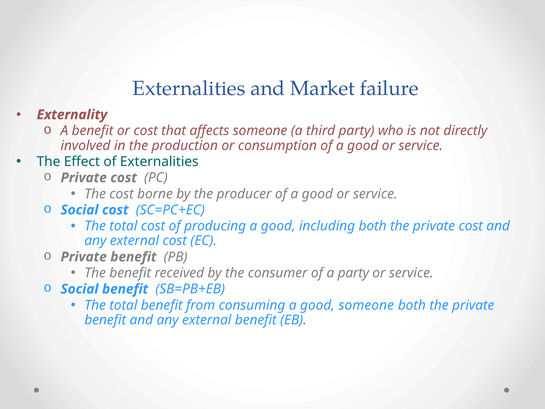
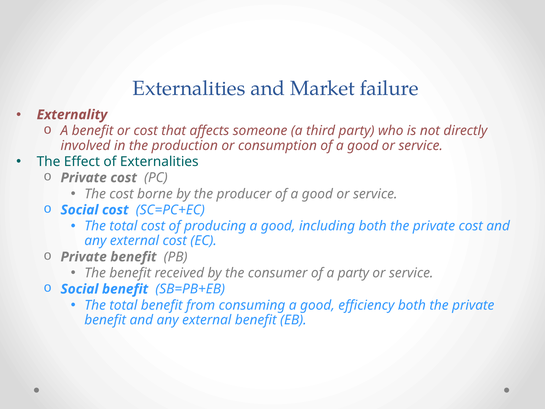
good someone: someone -> efficiency
